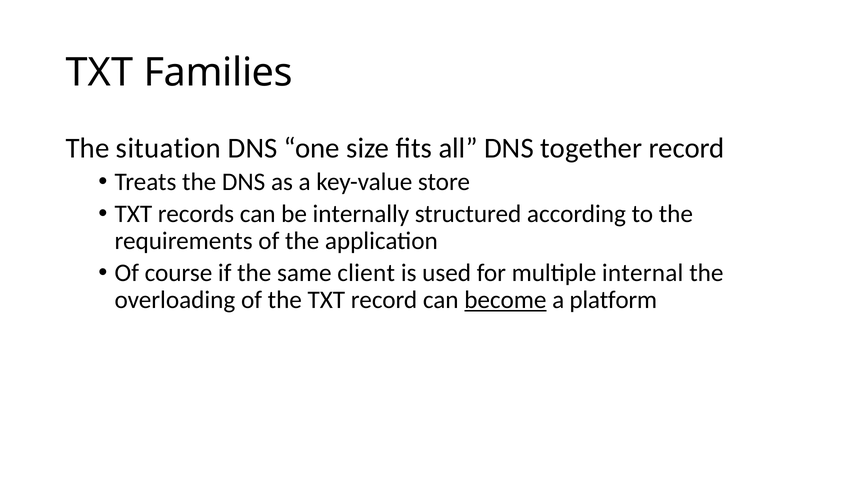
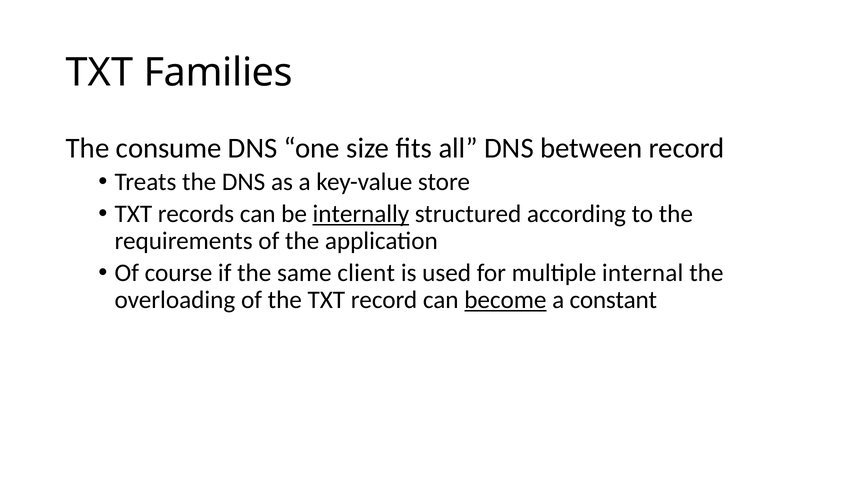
situation: situation -> consume
together: together -> between
internally underline: none -> present
platform: platform -> constant
